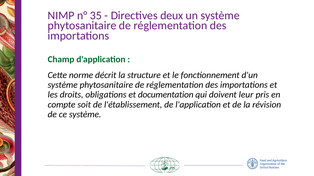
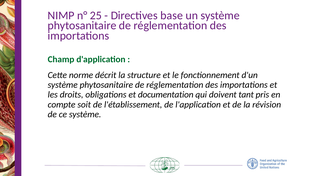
35: 35 -> 25
deux: deux -> base
leur: leur -> tant
